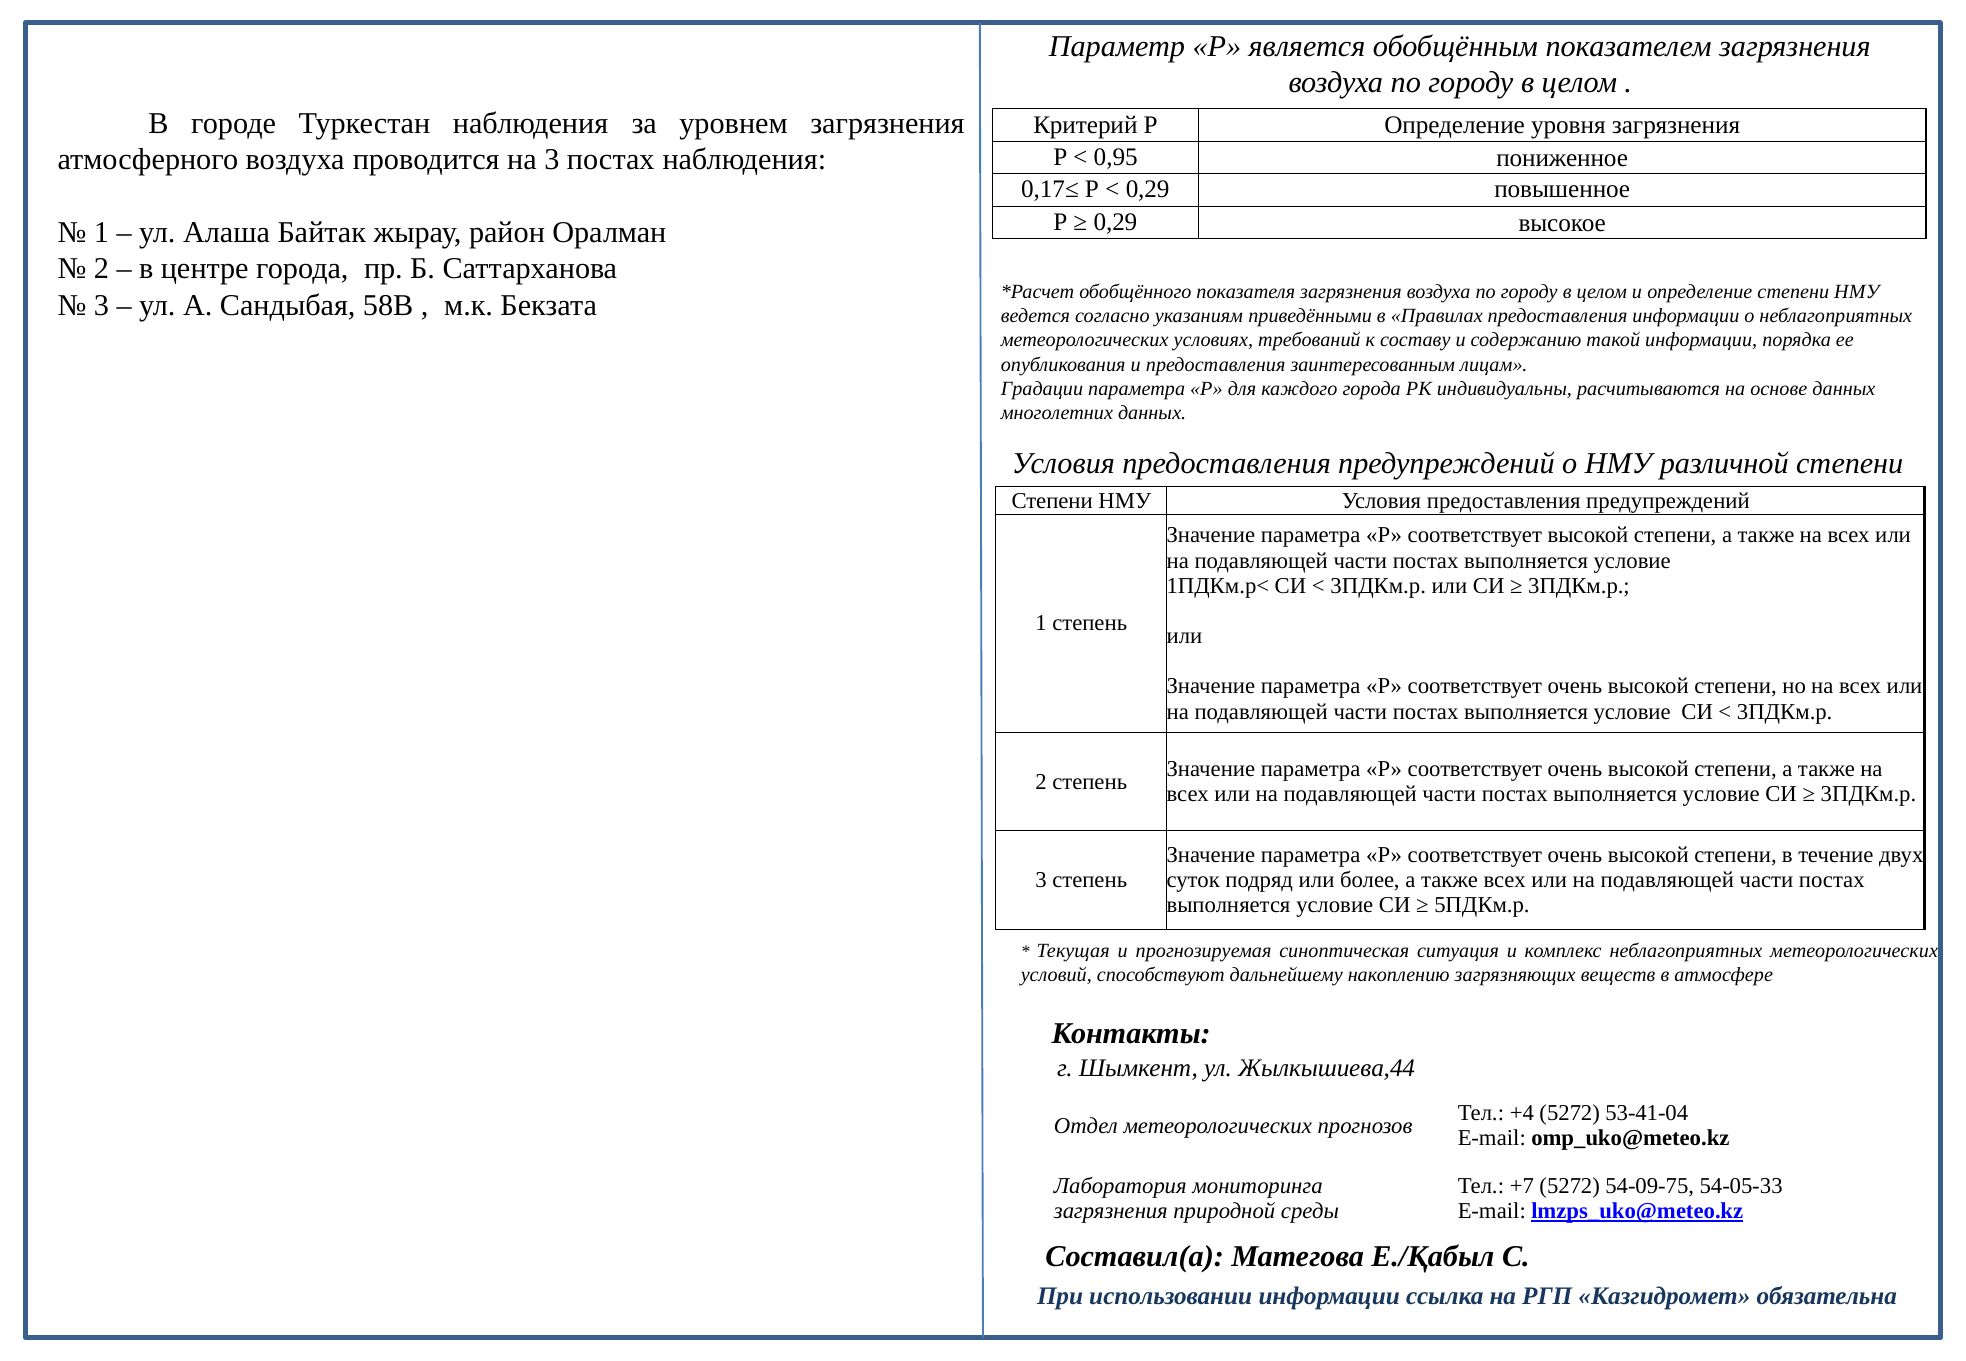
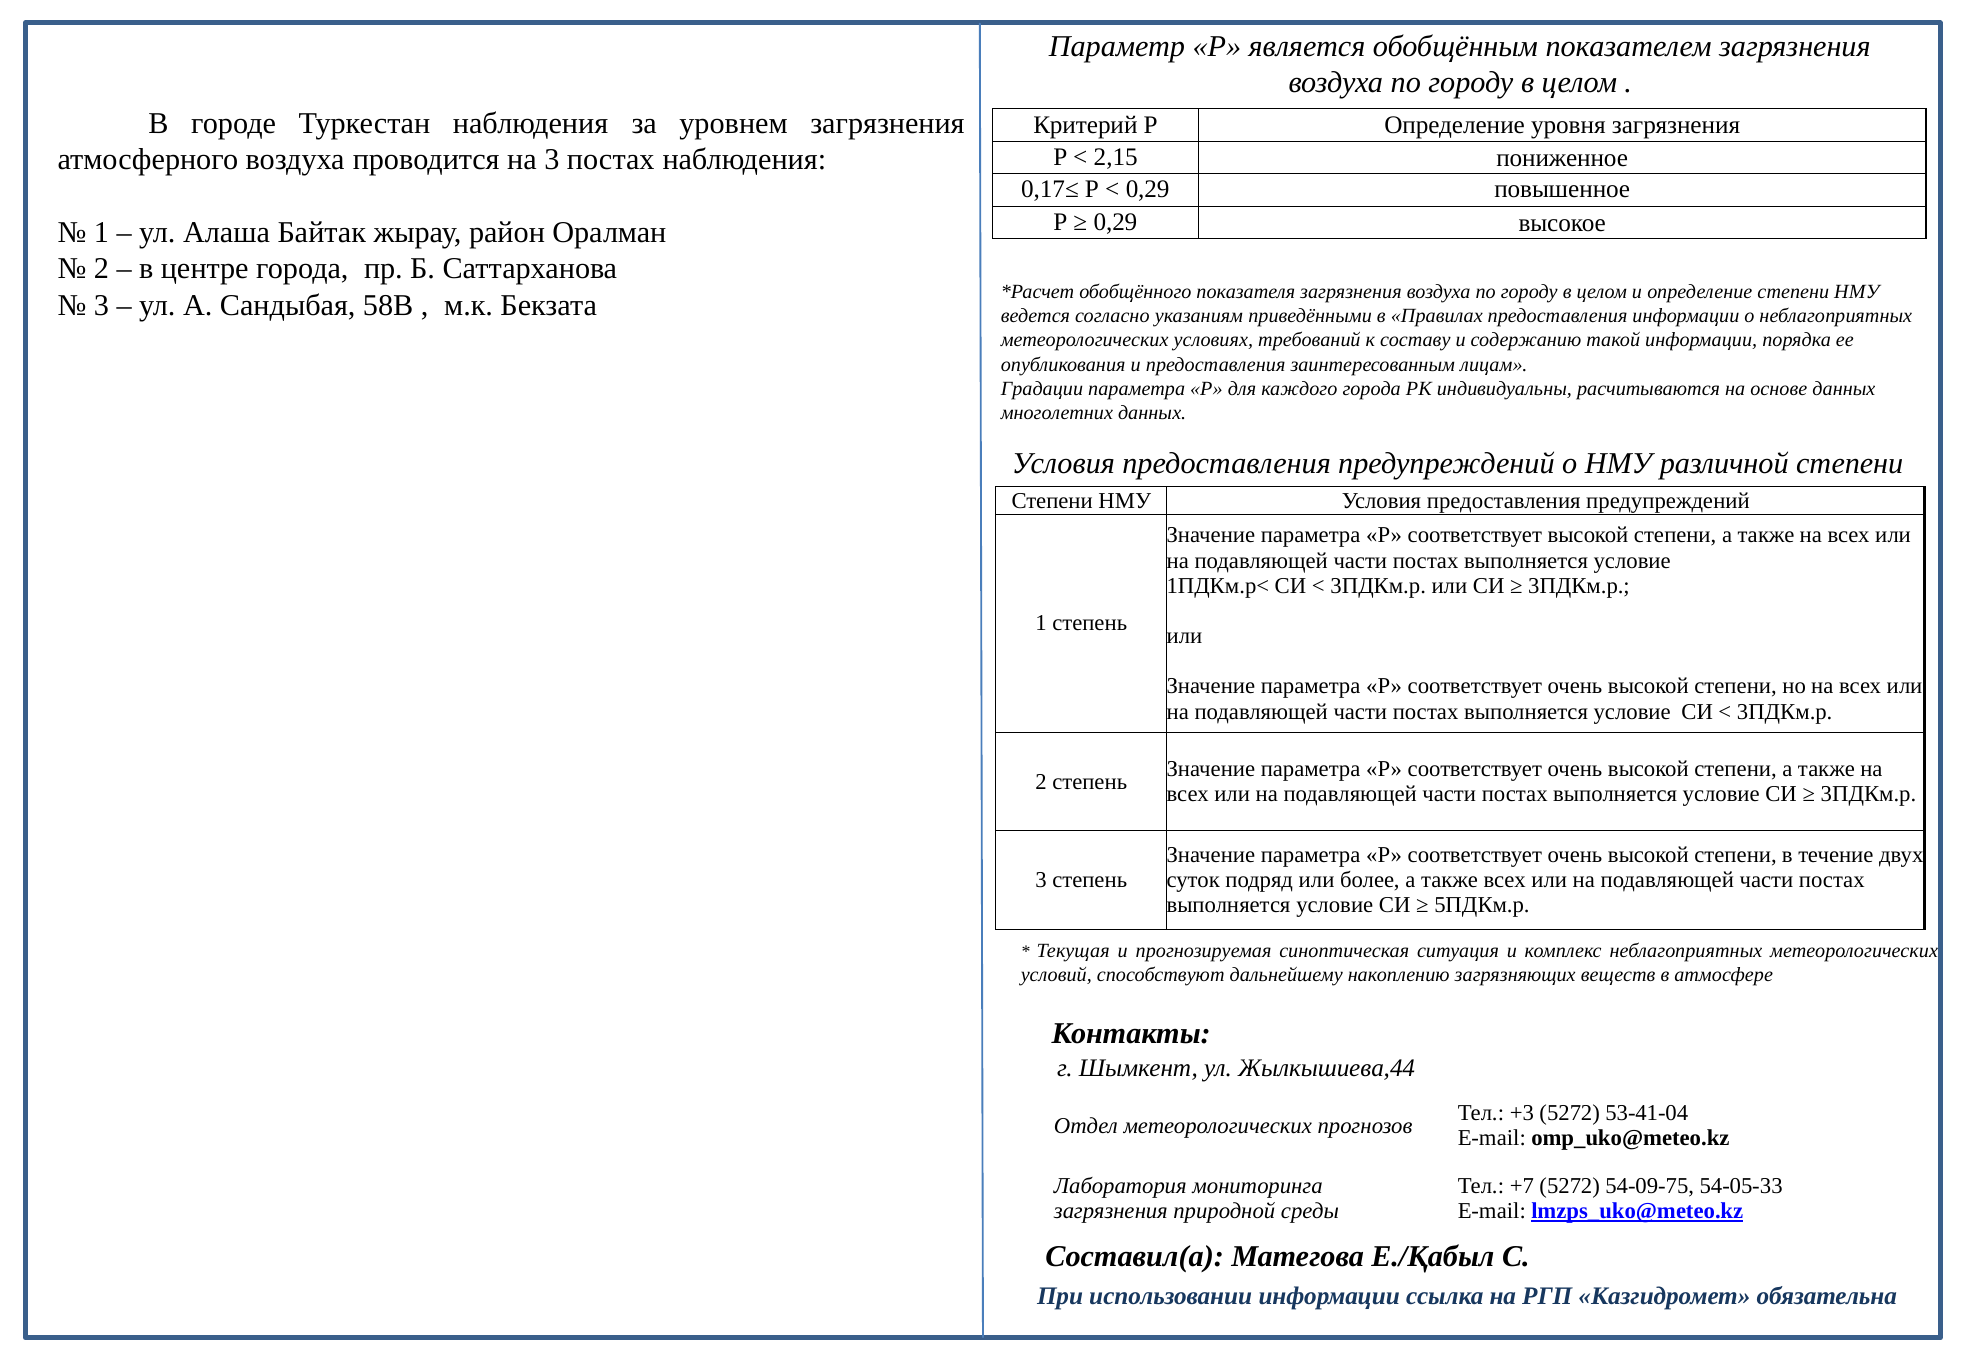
0,95: 0,95 -> 2,15
+4: +4 -> +3
